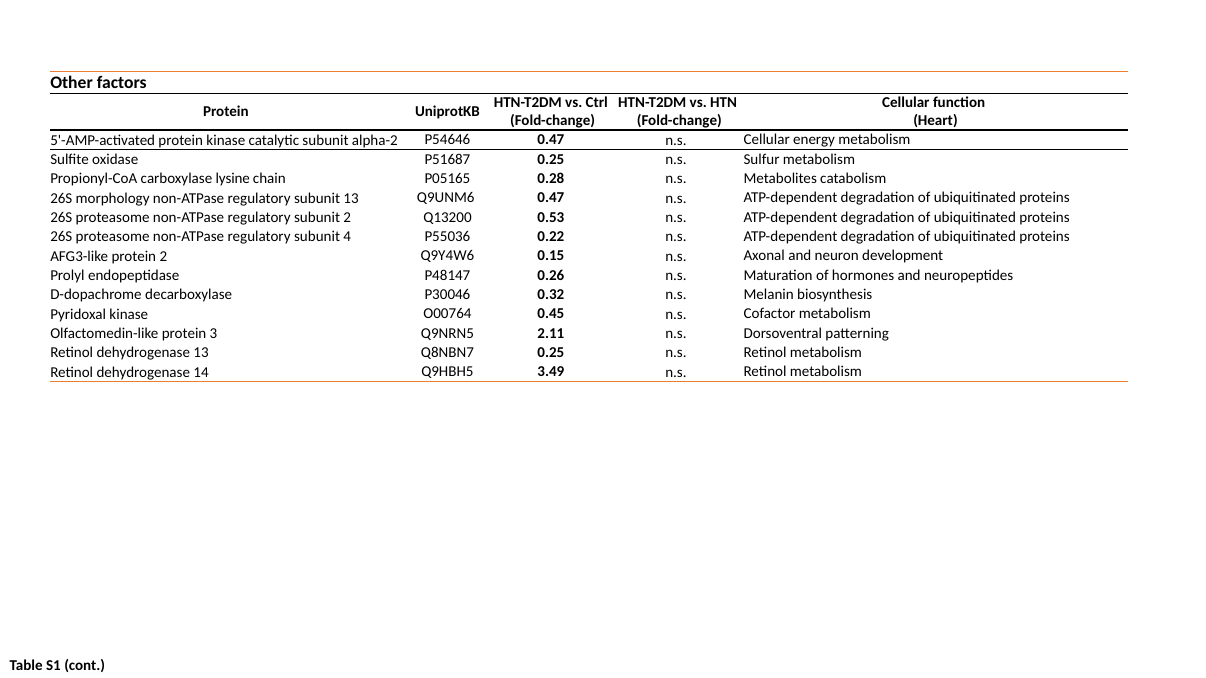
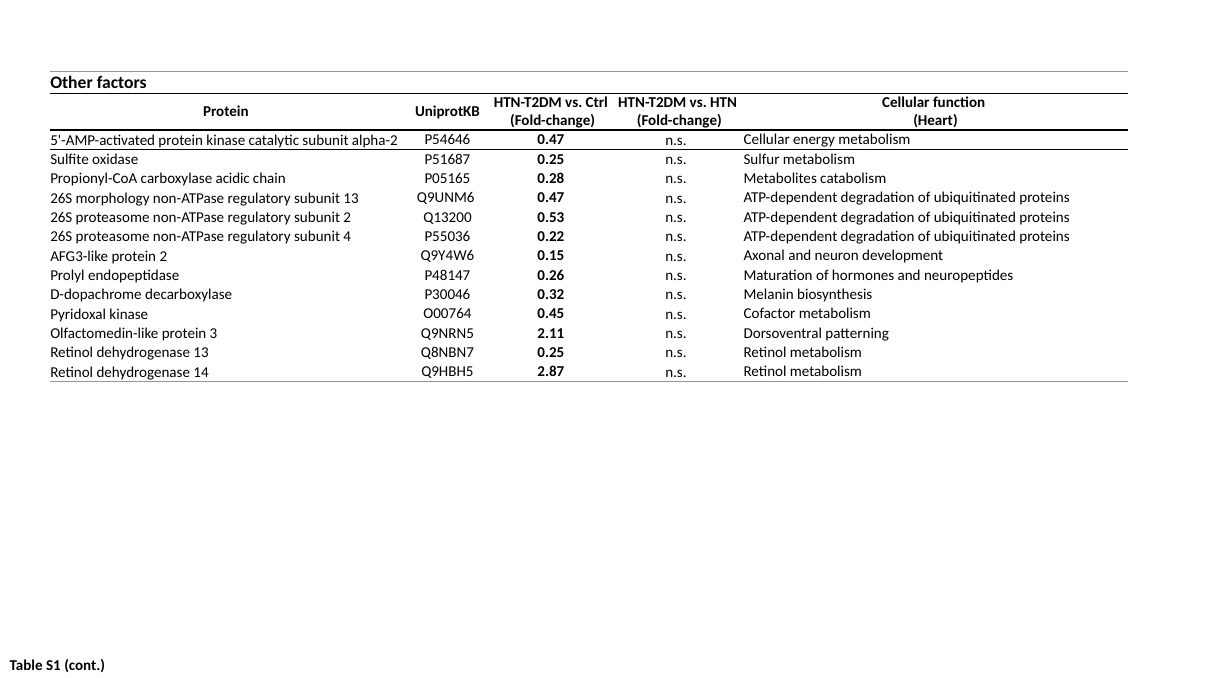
lysine: lysine -> acidic
3.49: 3.49 -> 2.87
